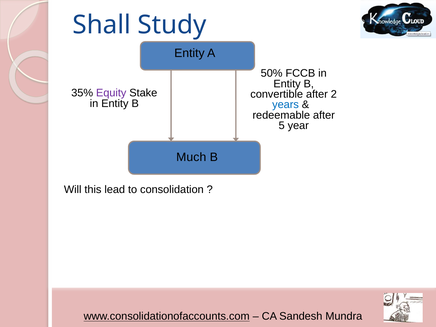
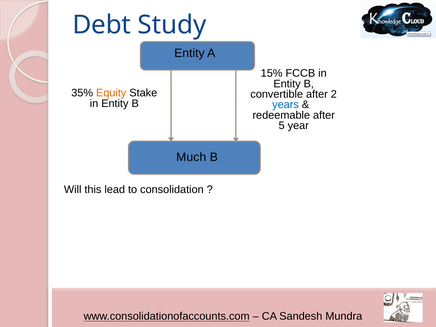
Shall: Shall -> Debt
50%: 50% -> 15%
Equity colour: purple -> orange
